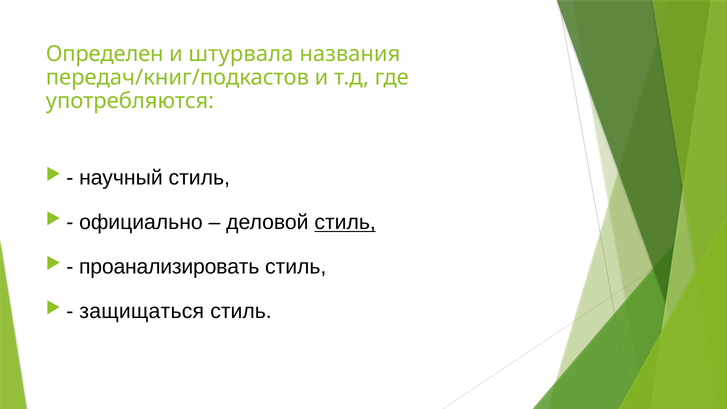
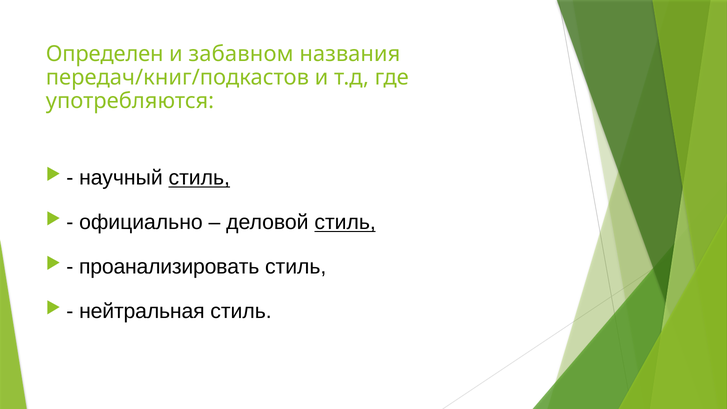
штурвала: штурвала -> забавном
стиль at (199, 178) underline: none -> present
защищаться: защищаться -> нейтральная
